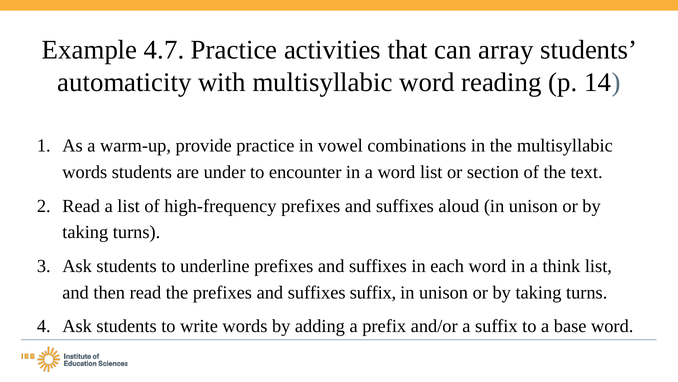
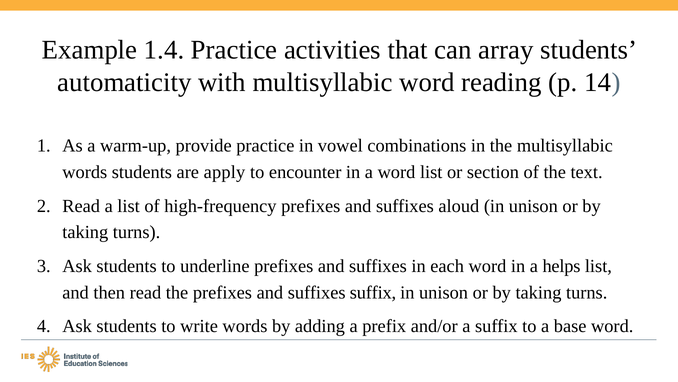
4.7: 4.7 -> 1.4
under: under -> apply
think: think -> helps
